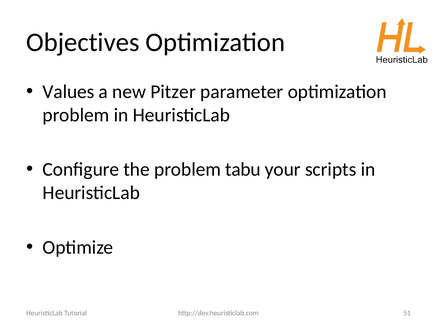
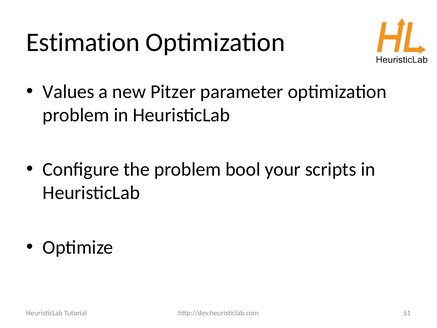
Objectives: Objectives -> Estimation
tabu: tabu -> bool
